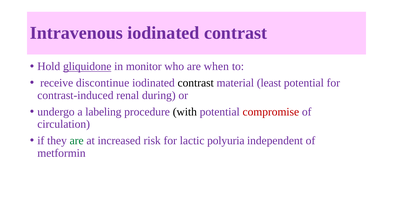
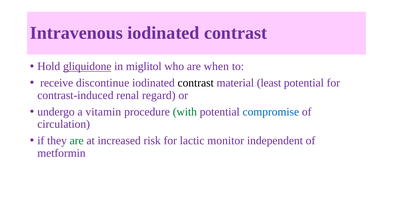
monitor: monitor -> miglitol
during: during -> regard
labeling: labeling -> vitamin
with colour: black -> green
compromise colour: red -> blue
polyuria: polyuria -> monitor
